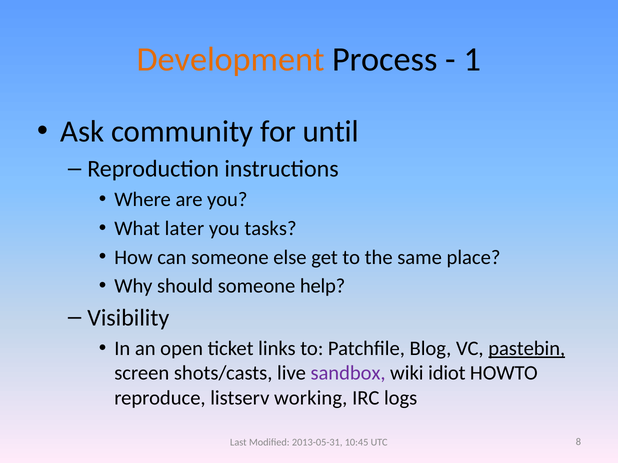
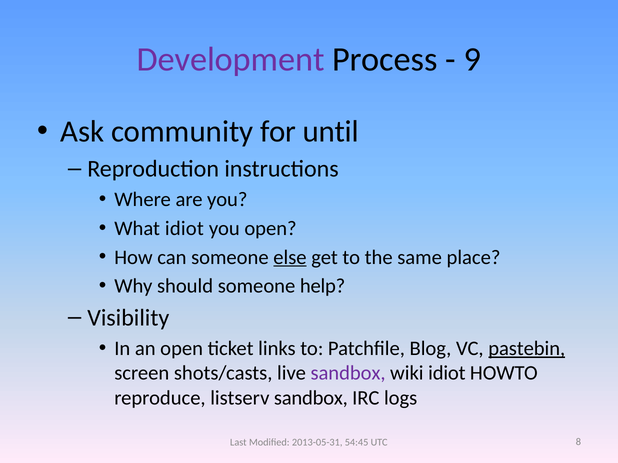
Development colour: orange -> purple
1: 1 -> 9
What later: later -> idiot
you tasks: tasks -> open
else underline: none -> present
listserv working: working -> sandbox
10:45: 10:45 -> 54:45
